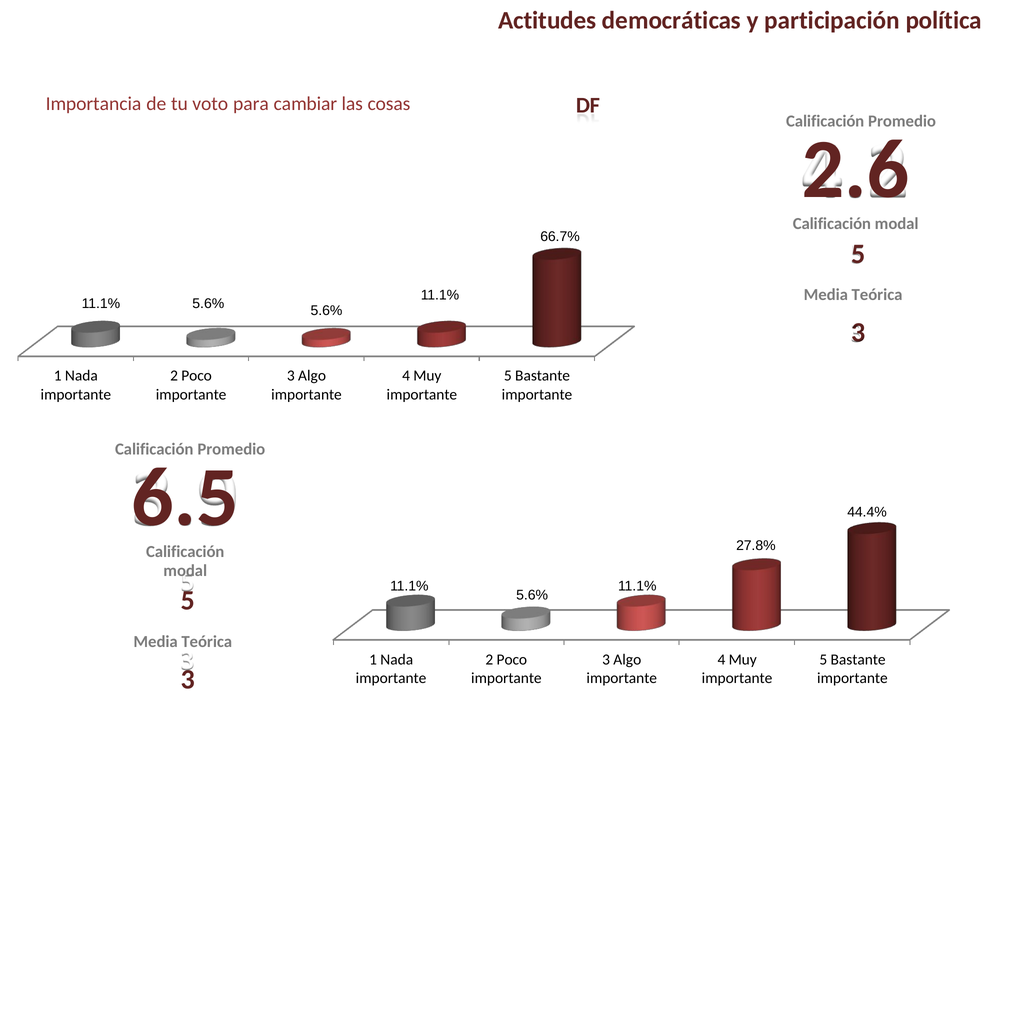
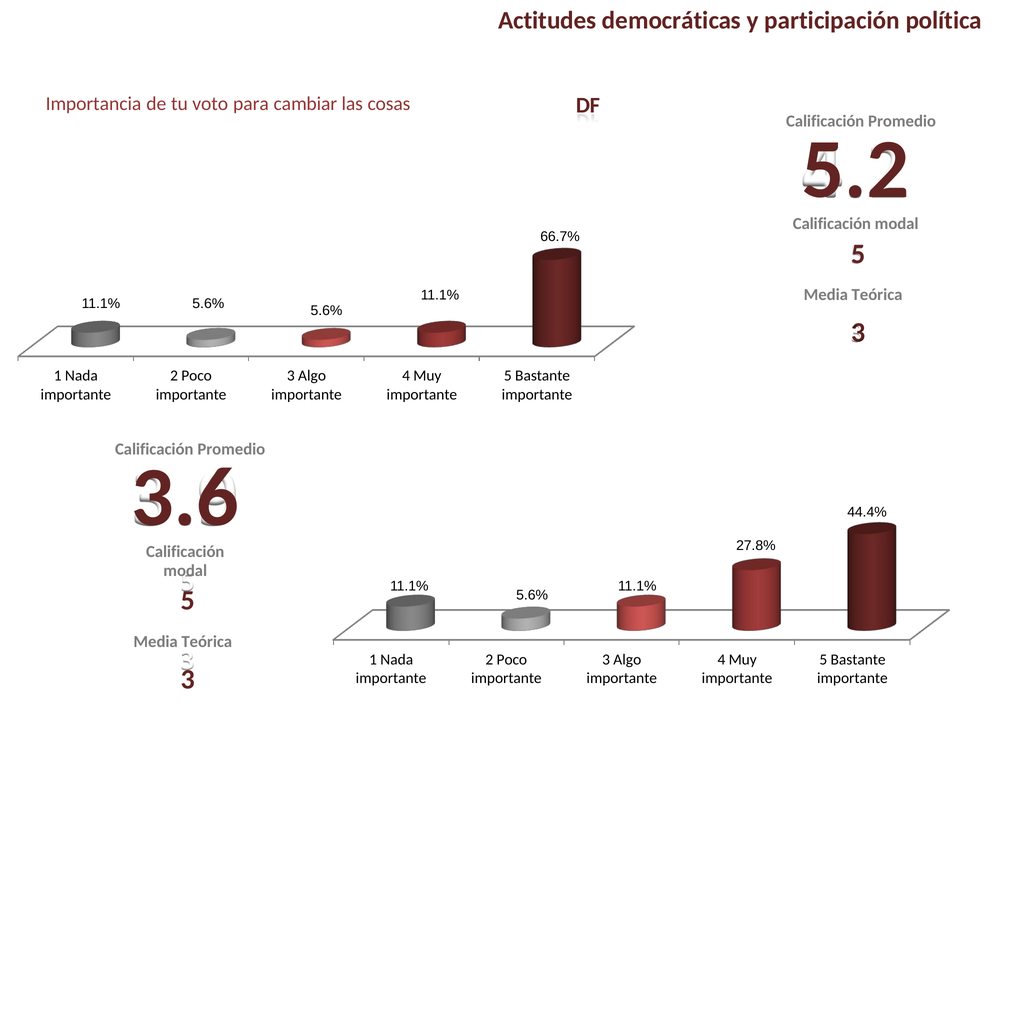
2.6: 2.6 -> 5.2
6.5: 6.5 -> 3.6
